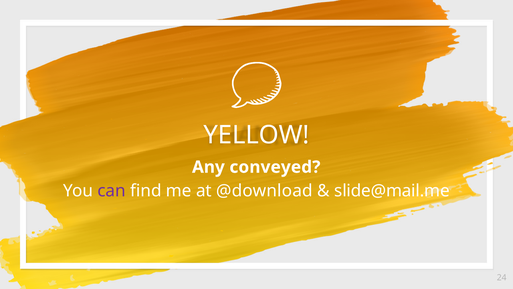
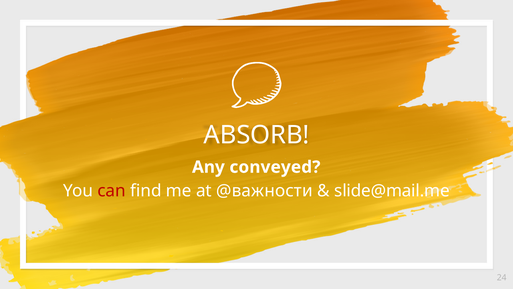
YELLOW: YELLOW -> ABSORB
can colour: purple -> red
@download: @download -> @важности
